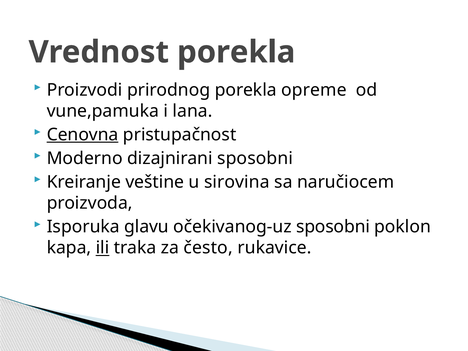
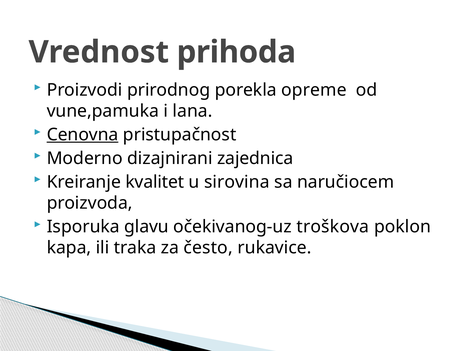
Vrednost porekla: porekla -> prihoda
dizajnirani sposobni: sposobni -> zajednica
veštine: veštine -> kvalitet
očekivanog-uz sposobni: sposobni -> troškova
ili underline: present -> none
